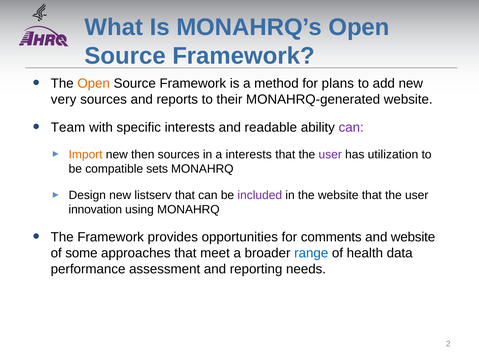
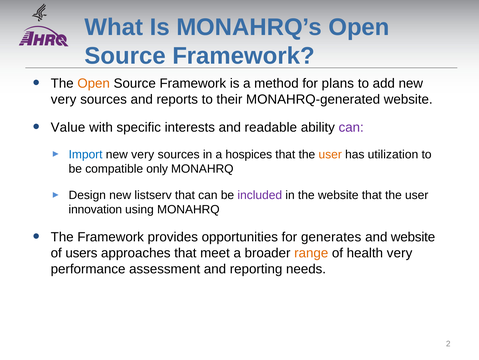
Team: Team -> Value
Import colour: orange -> blue
then at (143, 154): then -> very
a interests: interests -> hospices
user at (330, 154) colour: purple -> orange
sets: sets -> only
comments: comments -> generates
some: some -> users
range colour: blue -> orange
health data: data -> very
